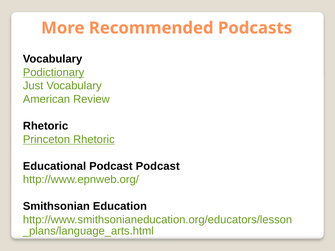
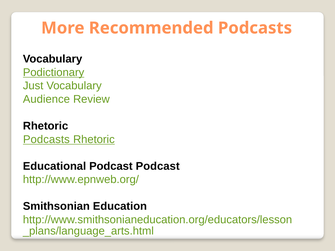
American: American -> Audience
Princeton at (46, 139): Princeton -> Podcasts
